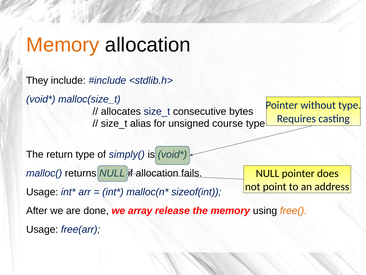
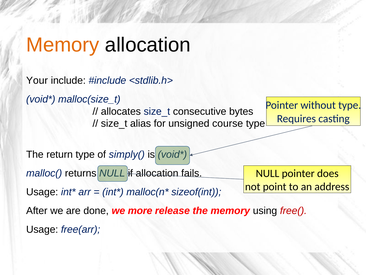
They: They -> Your
array: array -> more
free( colour: orange -> red
